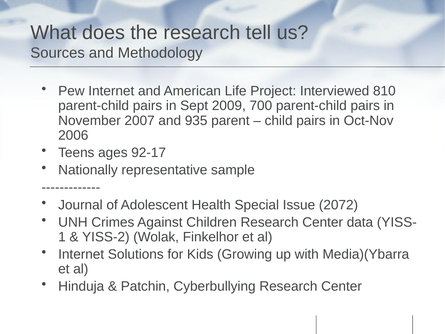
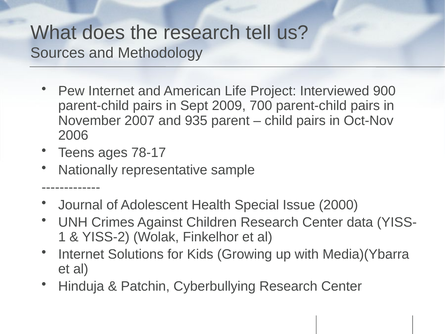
810: 810 -> 900
92-17: 92-17 -> 78-17
2072: 2072 -> 2000
